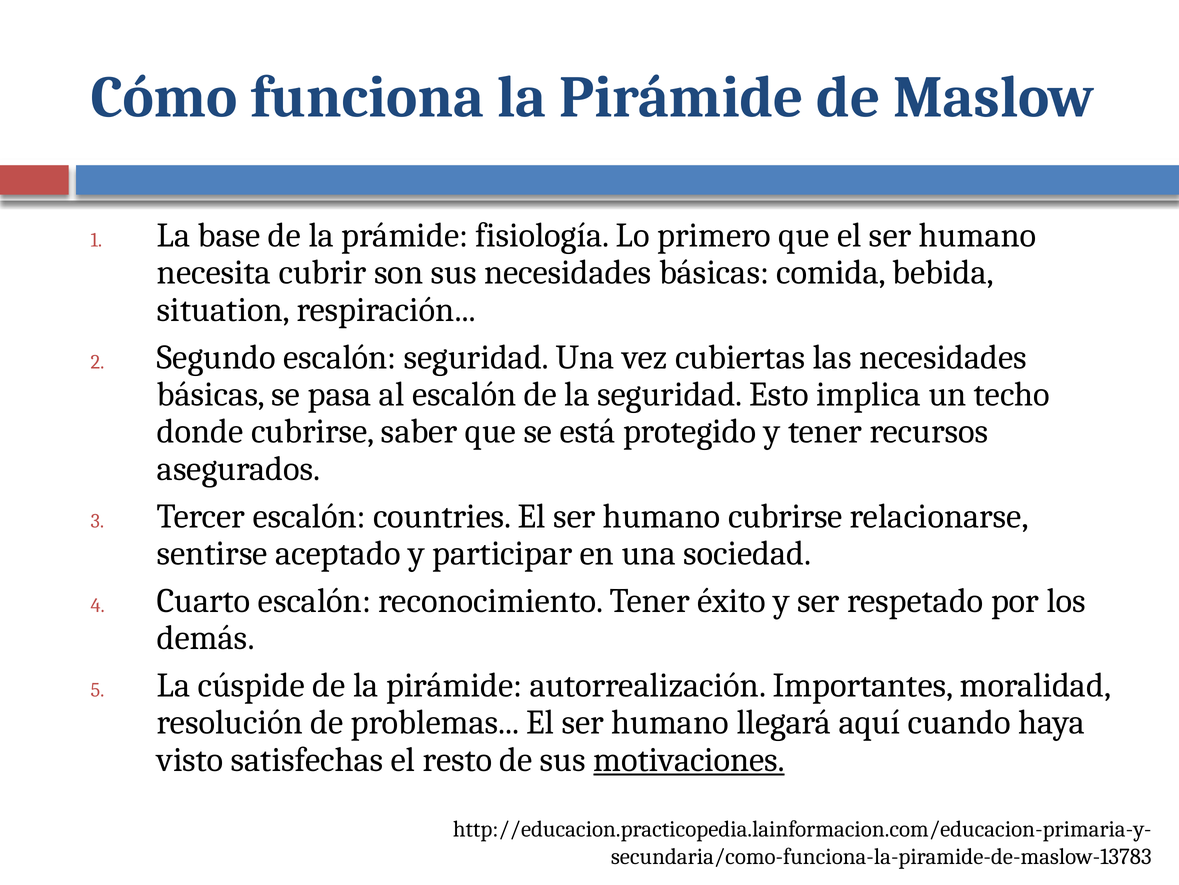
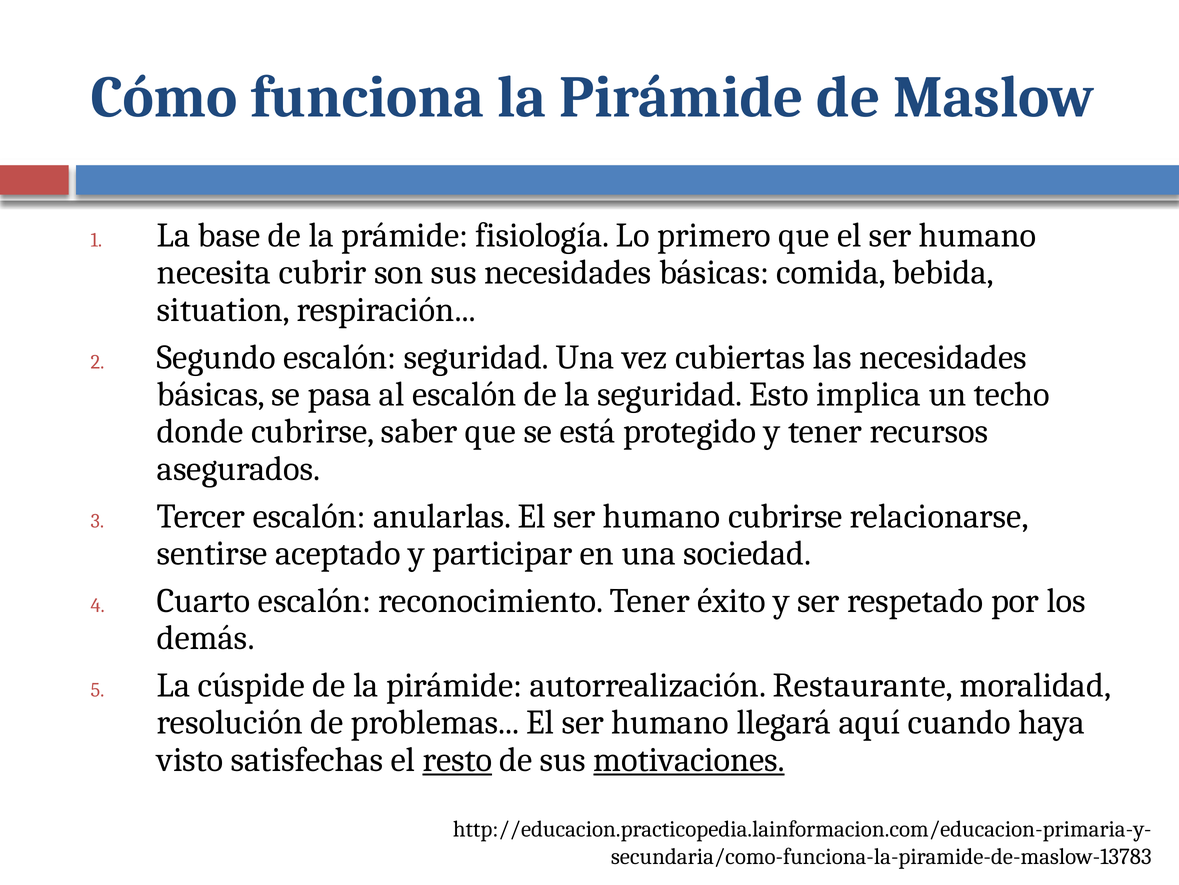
countries: countries -> anularlas
Importantes: Importantes -> Restaurante
resto underline: none -> present
